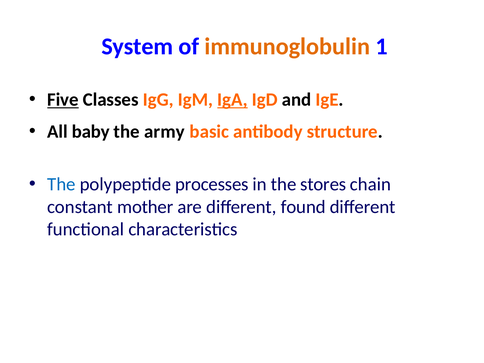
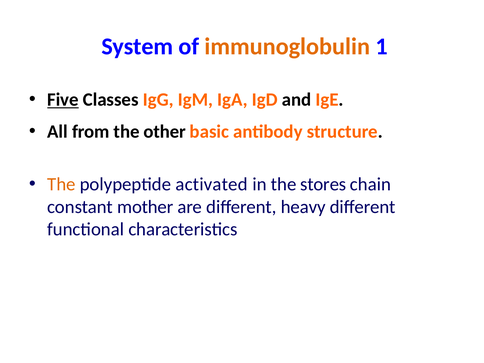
IgA underline: present -> none
baby: baby -> from
army: army -> other
The at (61, 184) colour: blue -> orange
processes: processes -> activated
found: found -> heavy
